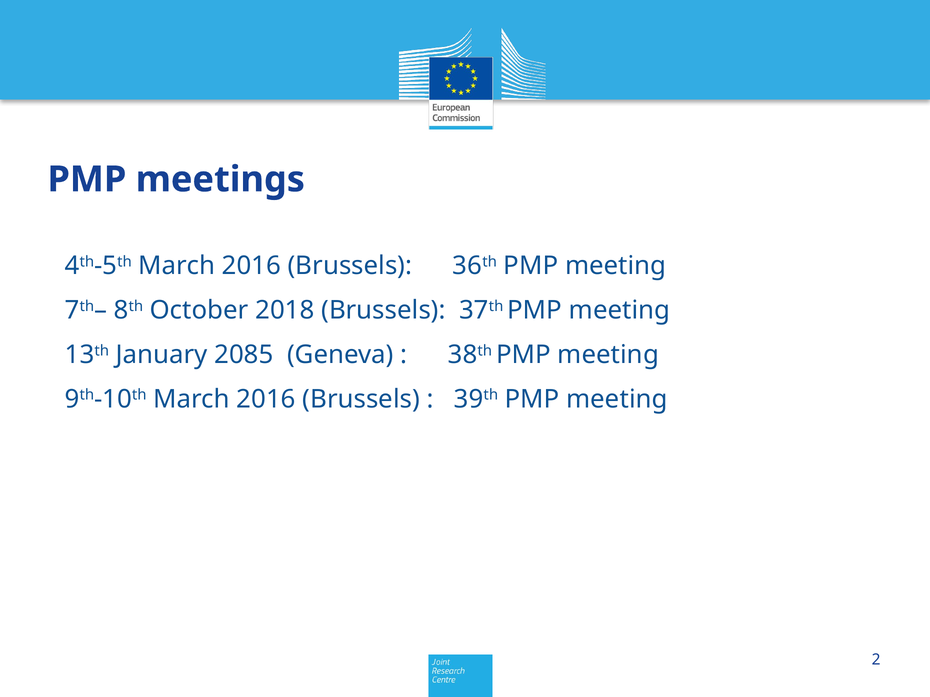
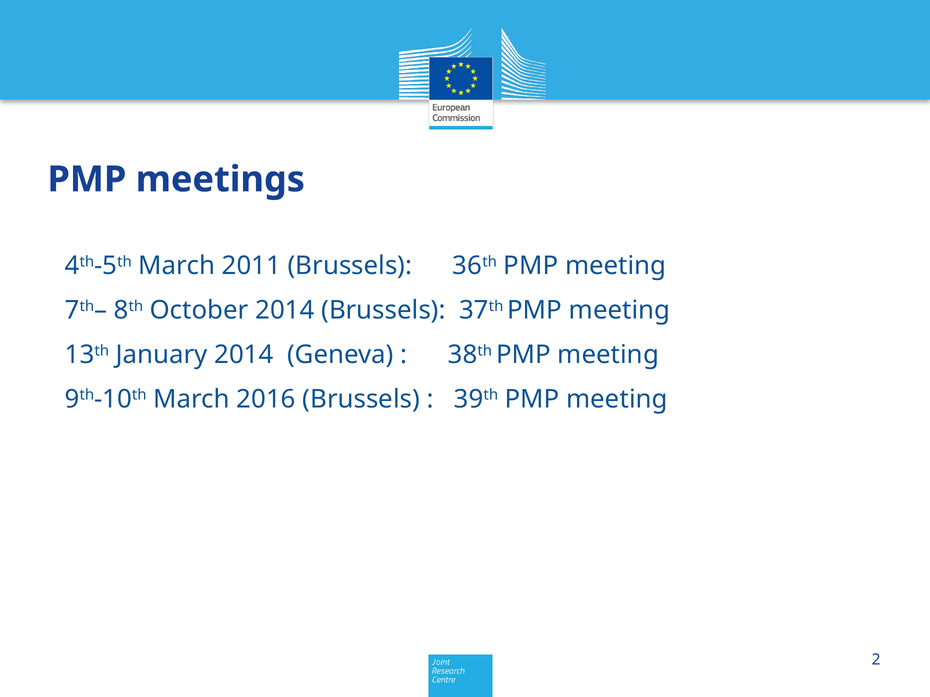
4th-5th March 2016: 2016 -> 2011
October 2018: 2018 -> 2014
January 2085: 2085 -> 2014
